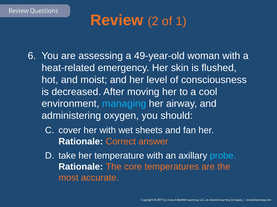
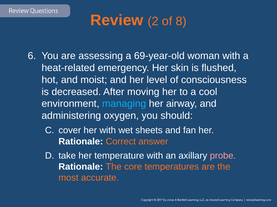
1: 1 -> 8
49-year-old: 49-year-old -> 69-year-old
probe colour: light blue -> pink
